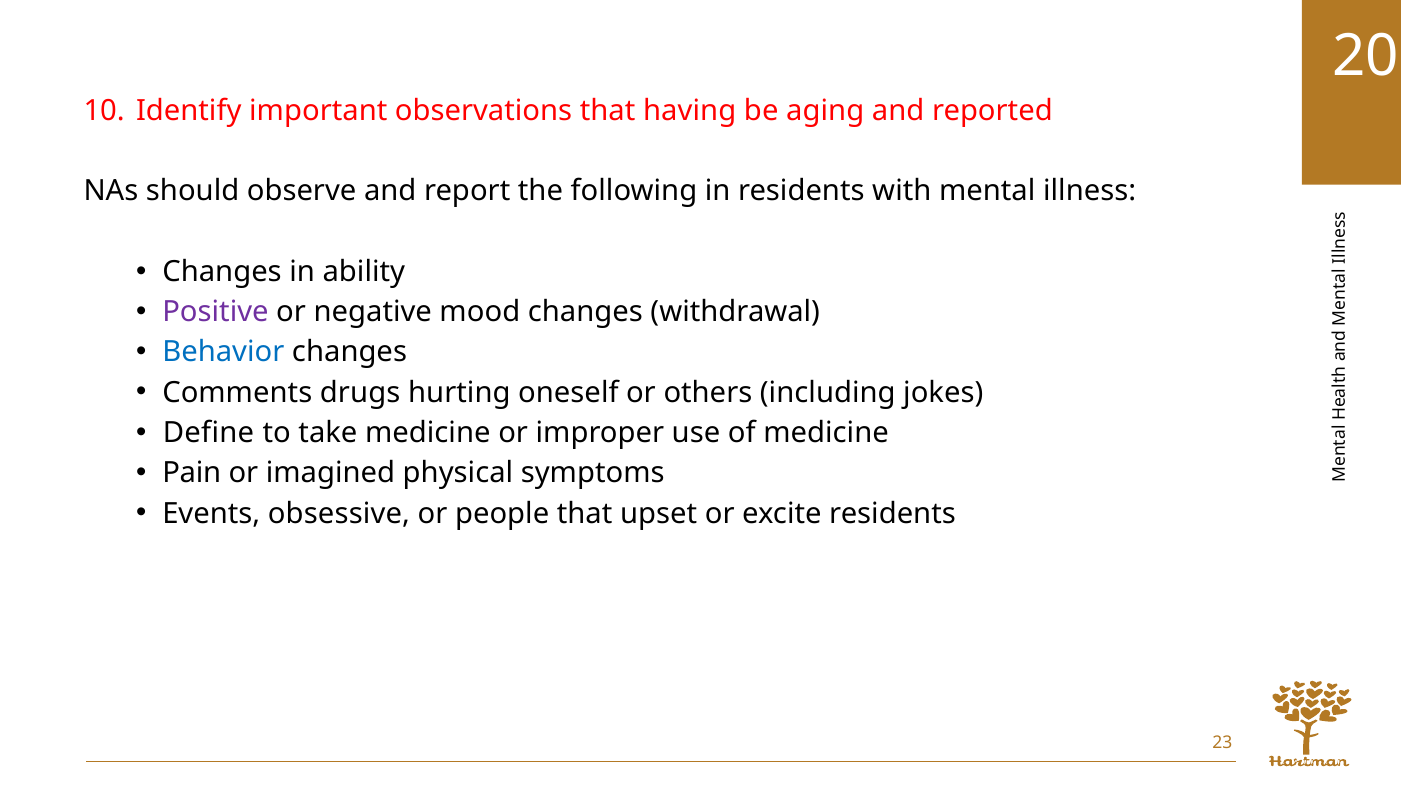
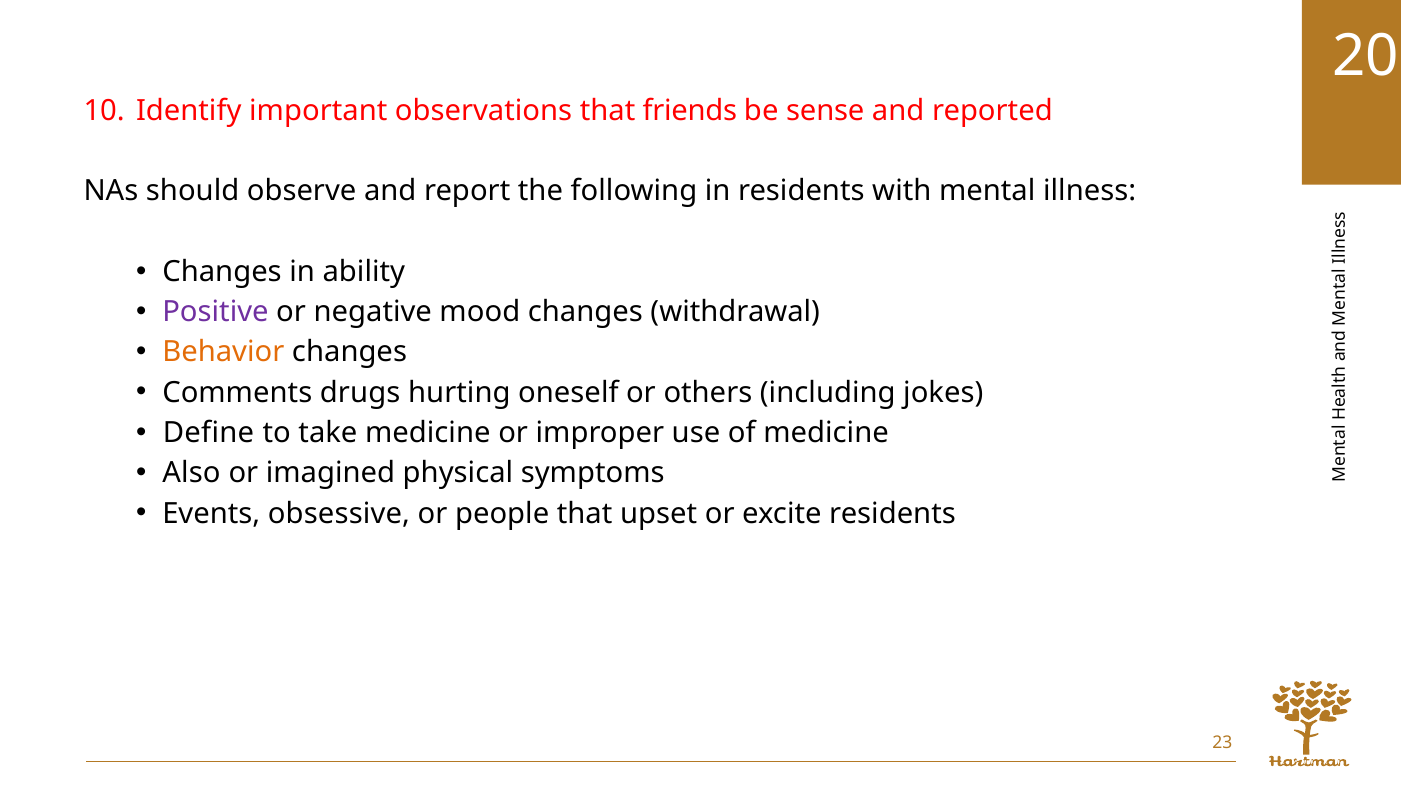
having: having -> friends
aging: aging -> sense
Behavior colour: blue -> orange
Pain: Pain -> Also
